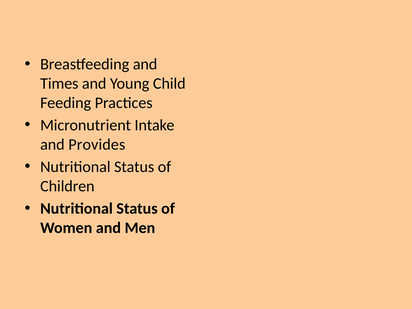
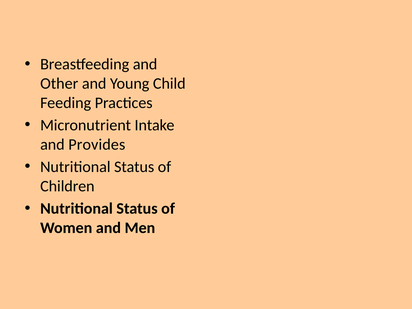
Times: Times -> Other
